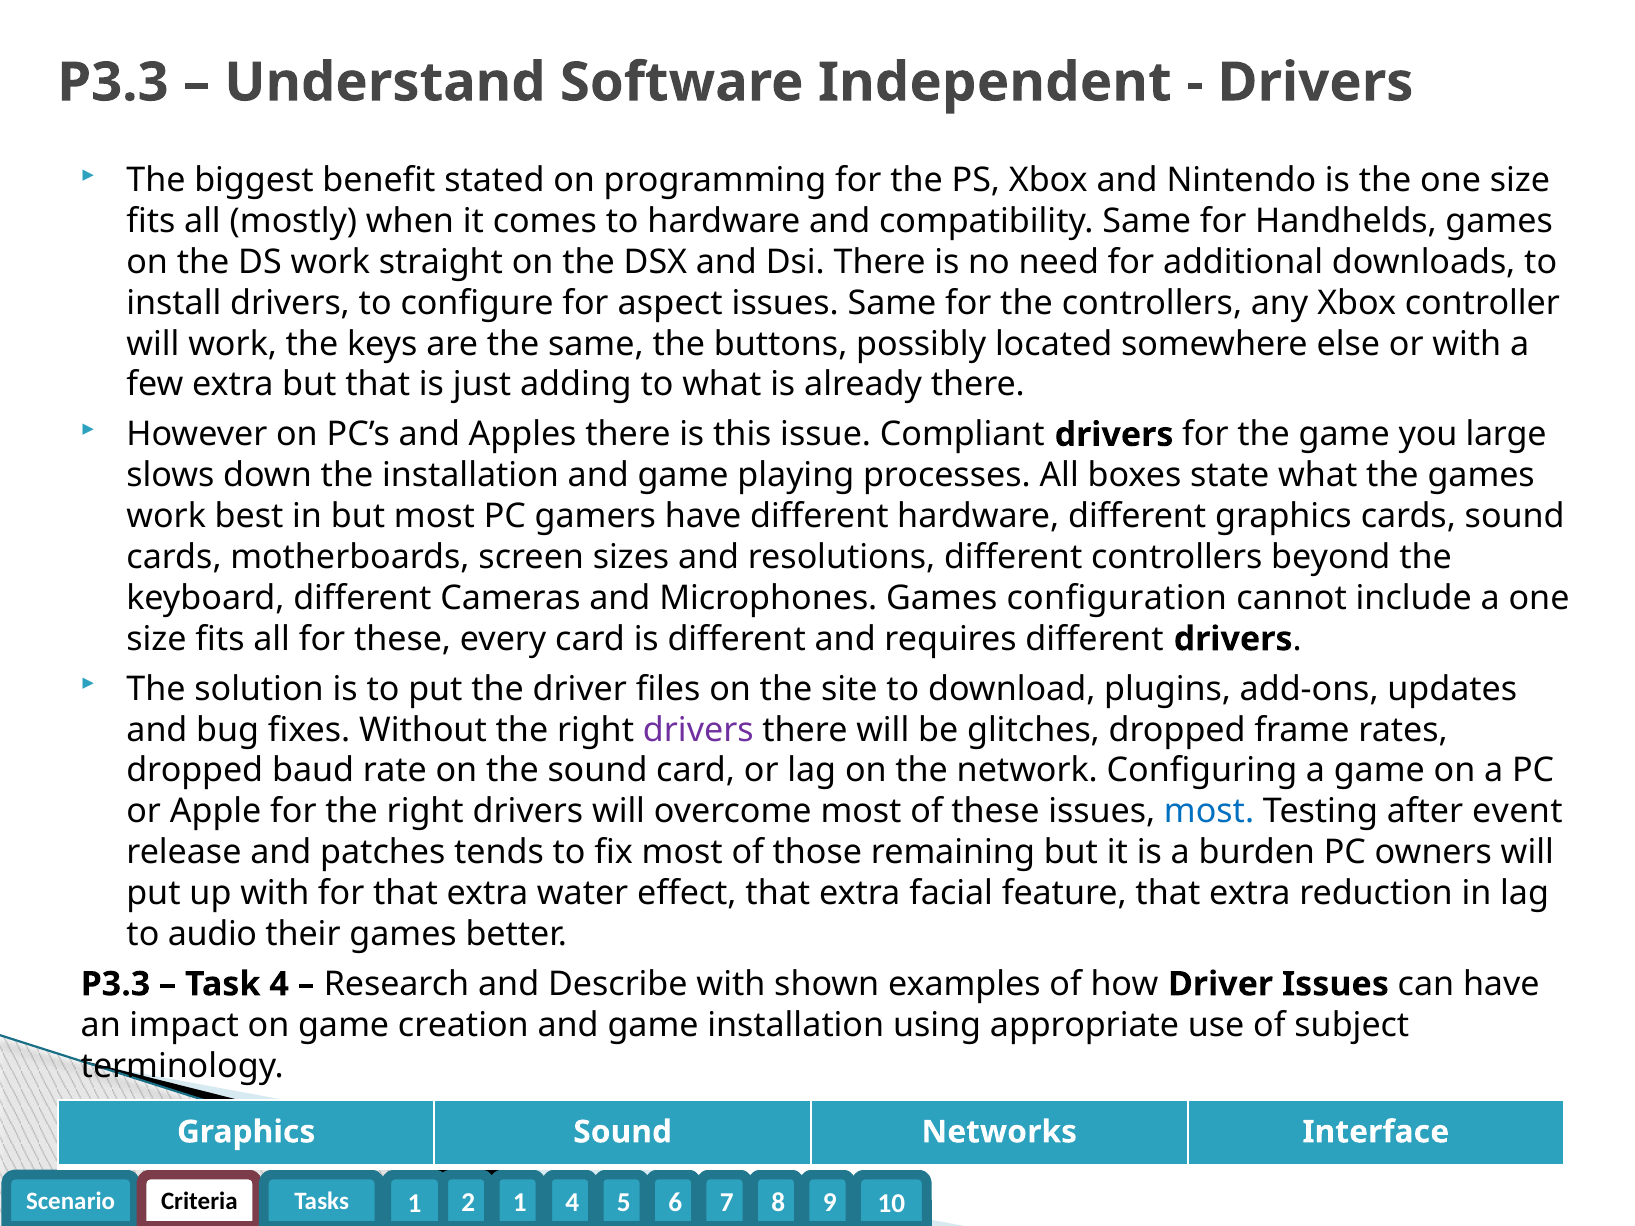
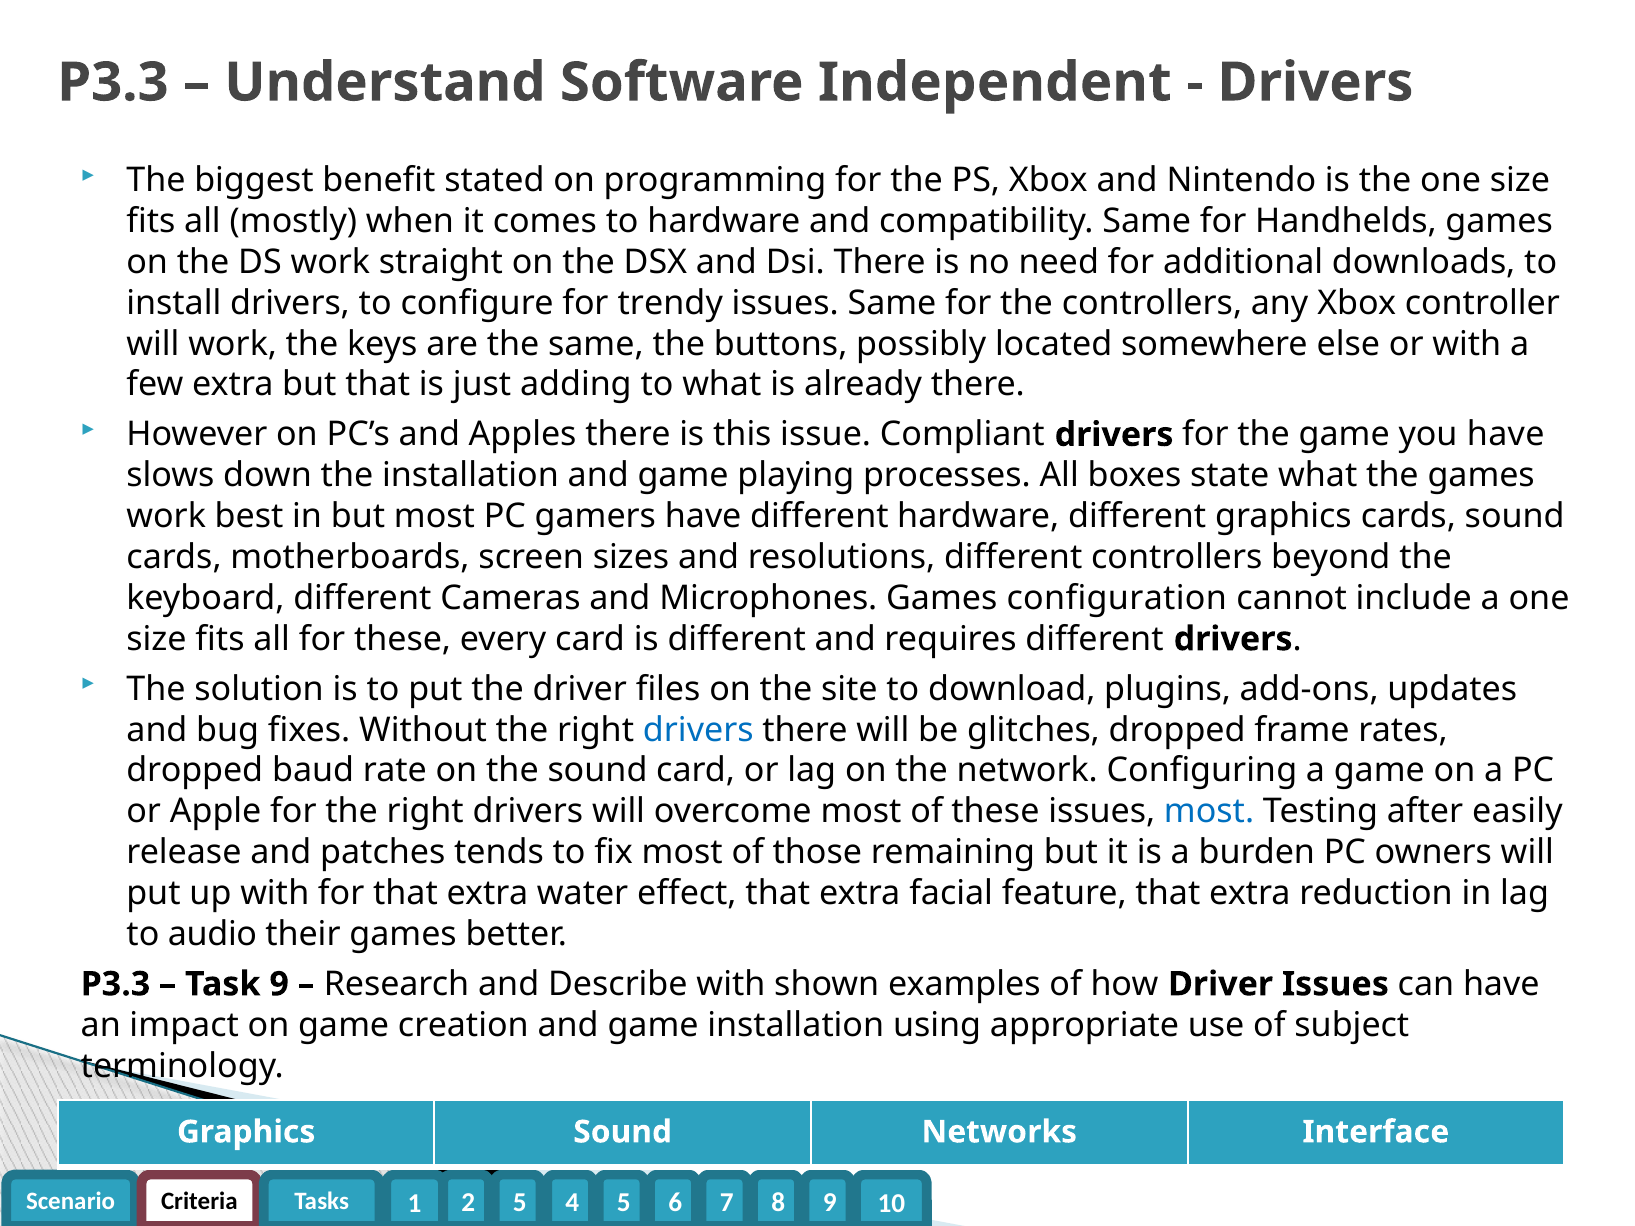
aspect: aspect -> trendy
you large: large -> have
drivers at (698, 730) colour: purple -> blue
event: event -> easily
Task 4: 4 -> 9
1 at (520, 1203): 1 -> 5
